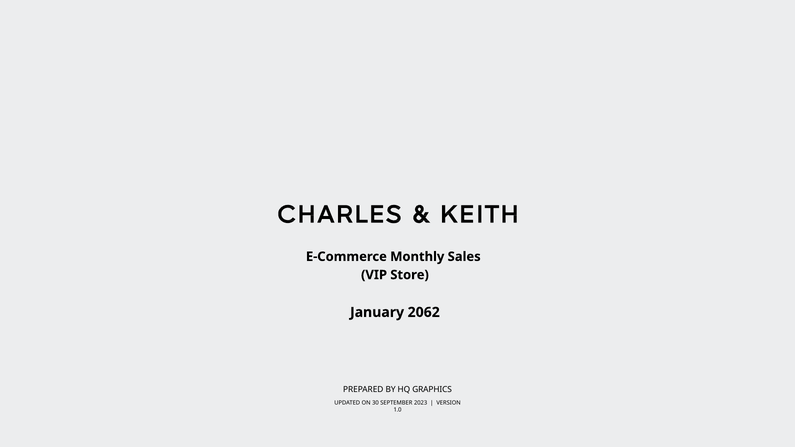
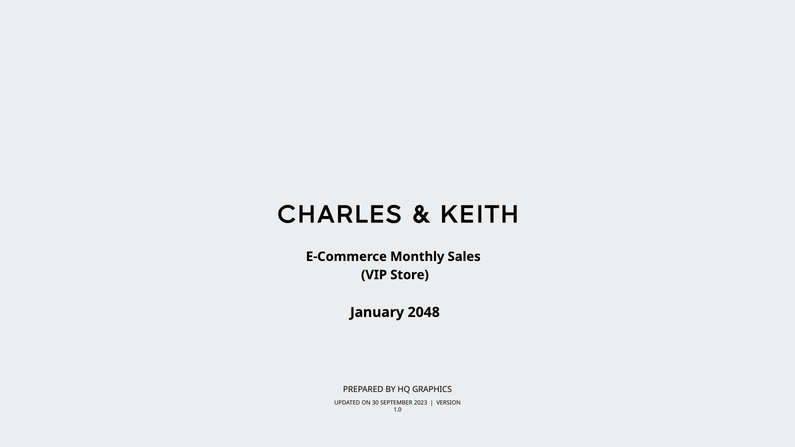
2062: 2062 -> 2048
